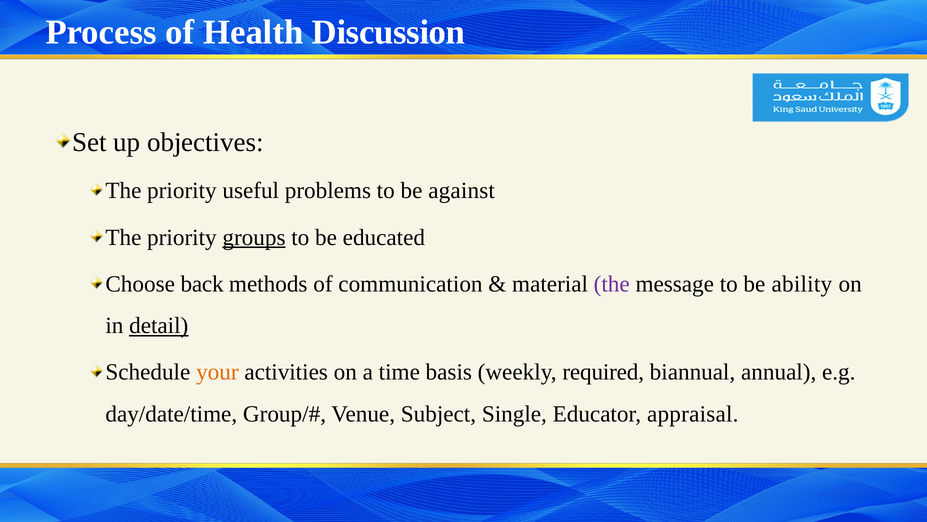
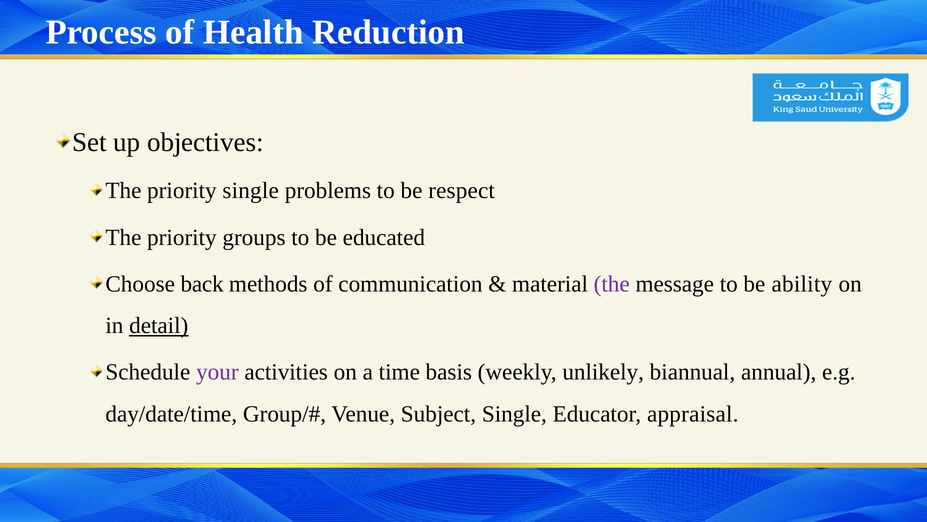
Discussion: Discussion -> Reduction
priority useful: useful -> single
against: against -> respect
groups underline: present -> none
your colour: orange -> purple
required: required -> unlikely
